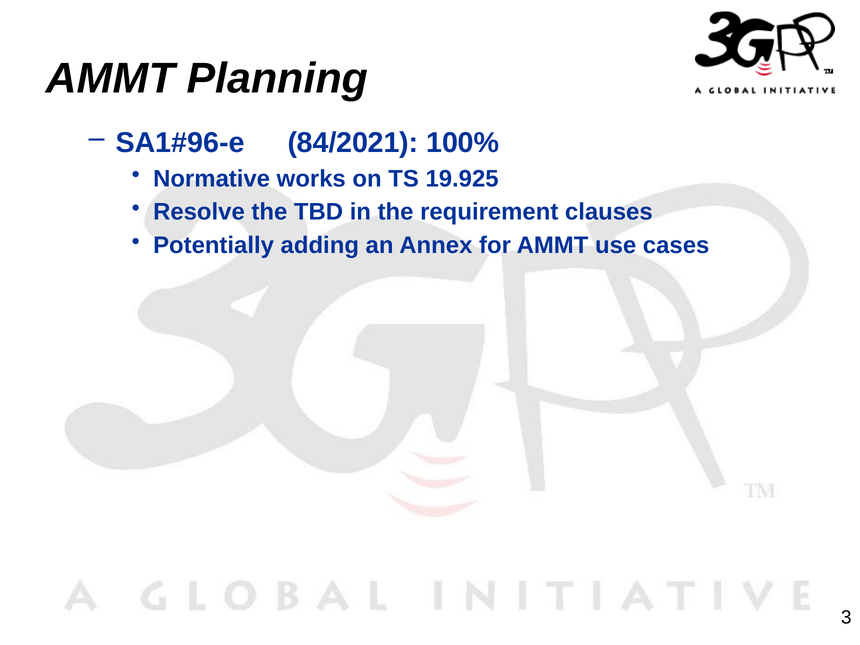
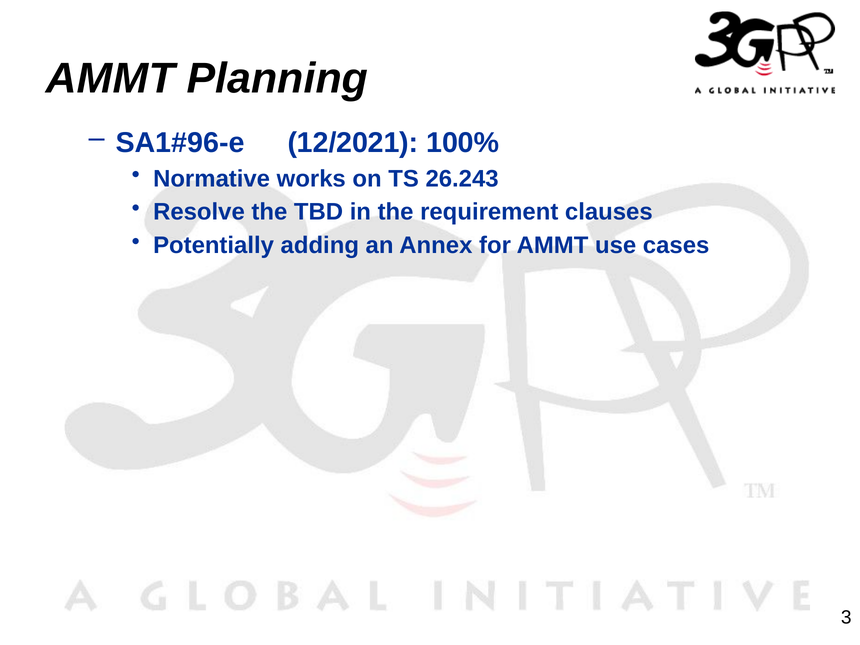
84/2021: 84/2021 -> 12/2021
19.925: 19.925 -> 26.243
